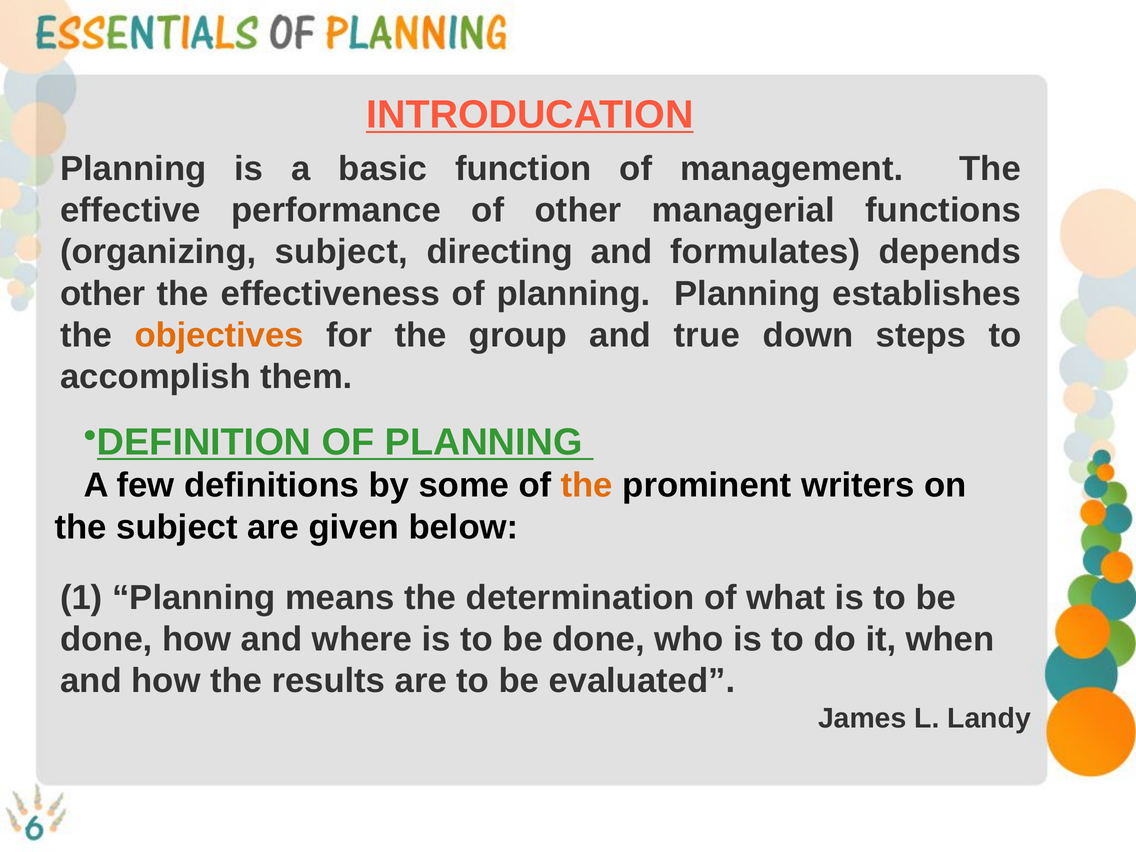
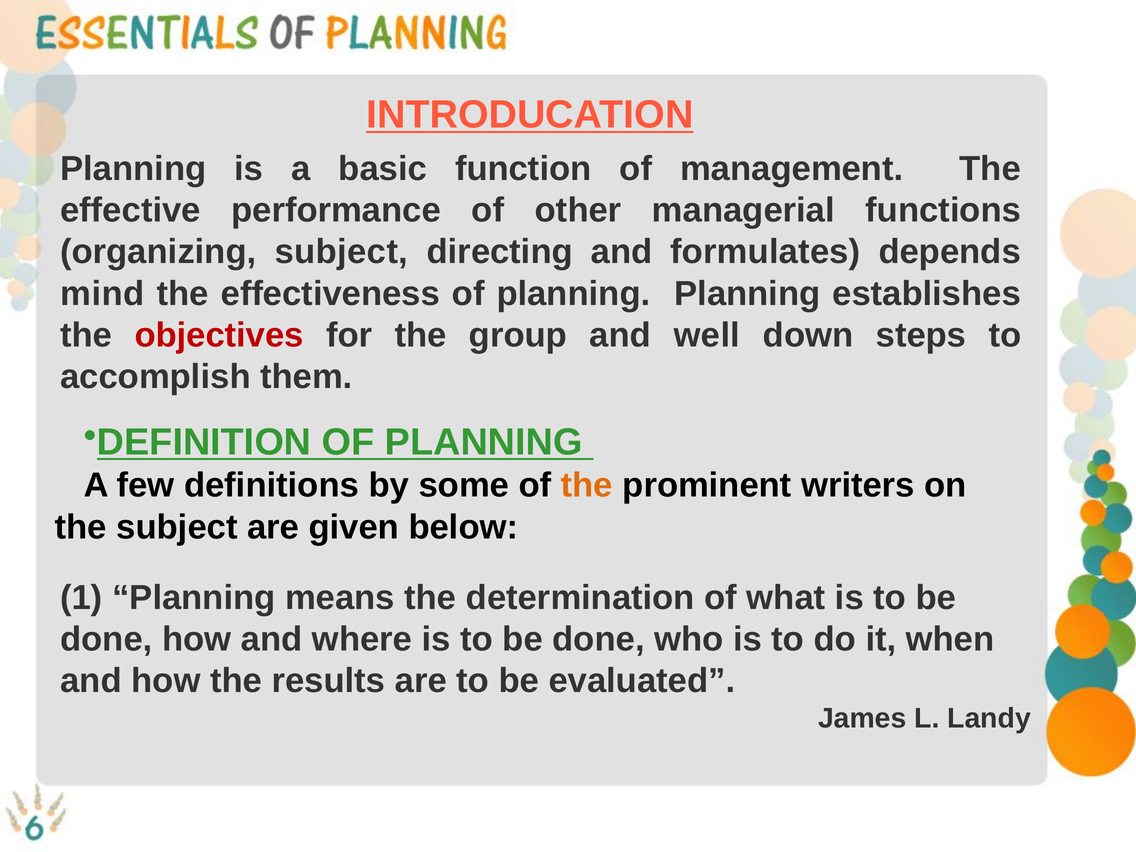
other at (103, 294): other -> mind
objectives colour: orange -> red
true: true -> well
